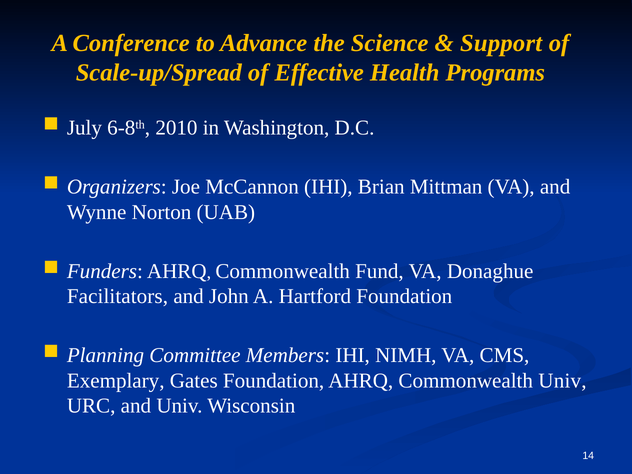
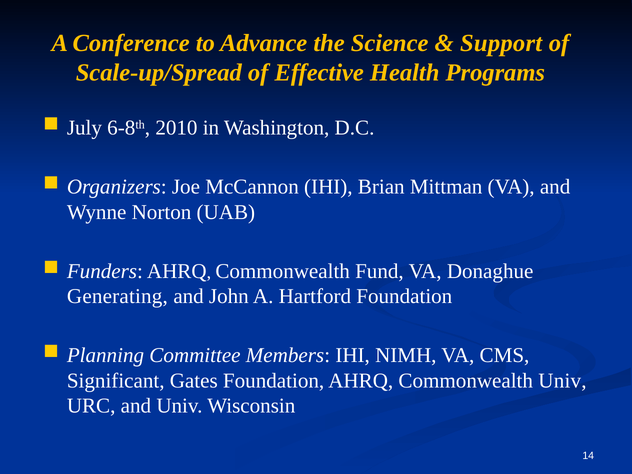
Facilitators: Facilitators -> Generating
Exemplary: Exemplary -> Significant
